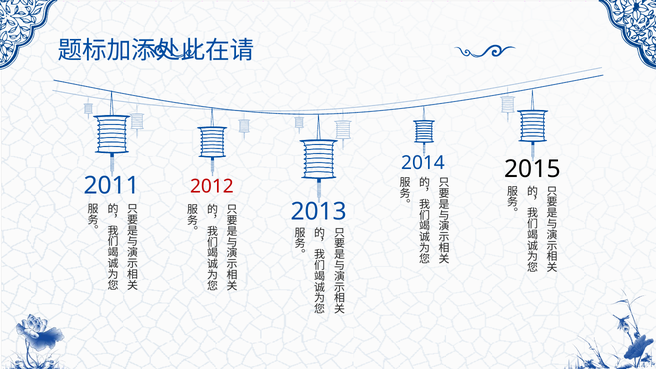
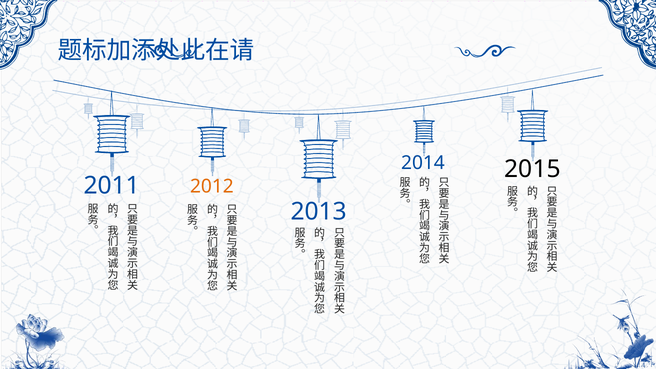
2012 colour: red -> orange
